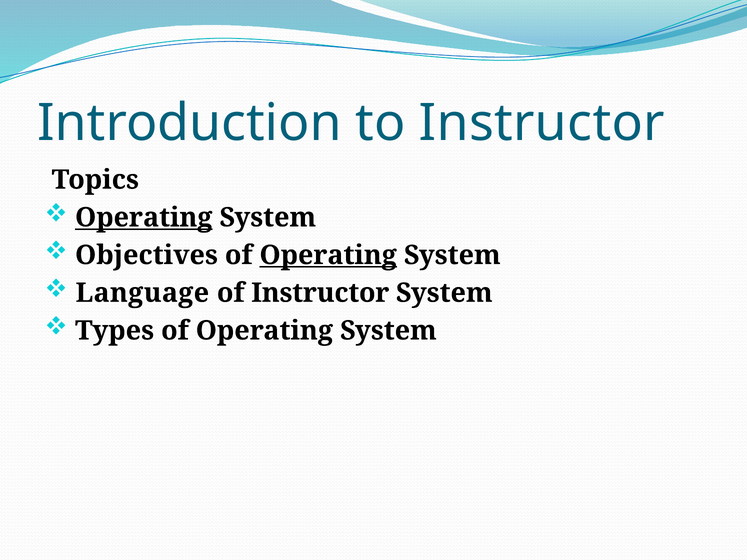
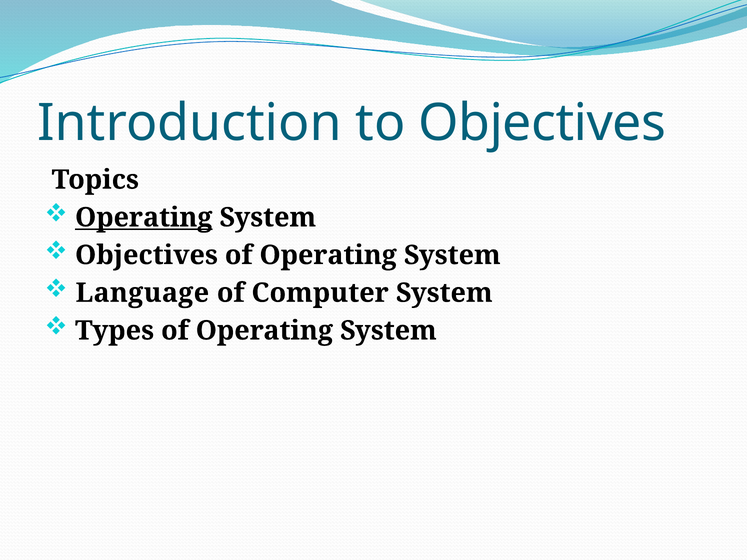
to Instructor: Instructor -> Objectives
Operating at (328, 255) underline: present -> none
of Instructor: Instructor -> Computer
